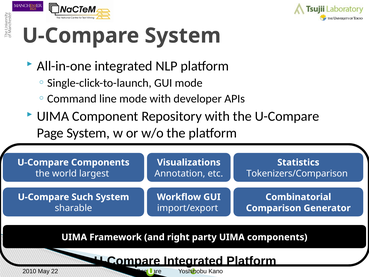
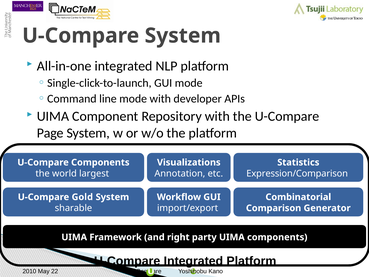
Tokenizers/Comparison: Tokenizers/Comparison -> Expression/Comparison
Such: Such -> Gold
